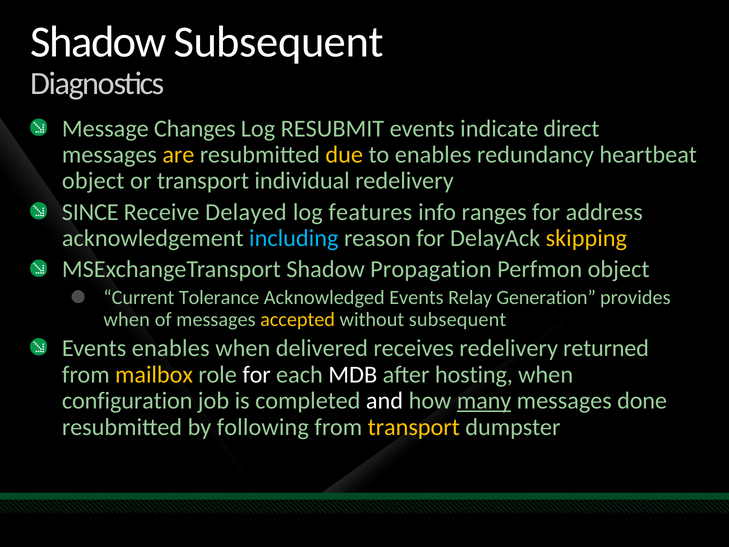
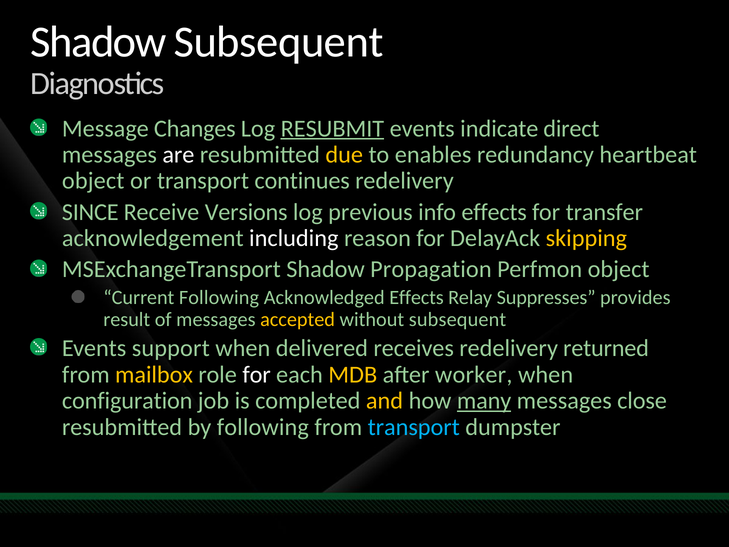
RESUBMIT underline: none -> present
are colour: yellow -> white
individual: individual -> continues
Delayed: Delayed -> Versions
features: features -> previous
info ranges: ranges -> effects
address: address -> transfer
including colour: light blue -> white
Current Tolerance: Tolerance -> Following
Acknowledged Events: Events -> Effects
Generation: Generation -> Suppresses
when at (127, 319): when -> result
Events enables: enables -> support
MDB colour: white -> yellow
hosting: hosting -> worker
and colour: white -> yellow
done: done -> close
transport at (414, 427) colour: yellow -> light blue
